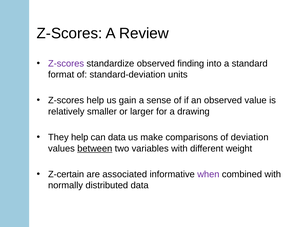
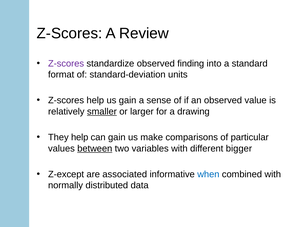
smaller underline: none -> present
can data: data -> gain
deviation: deviation -> particular
weight: weight -> bigger
Z-certain: Z-certain -> Z-except
when colour: purple -> blue
